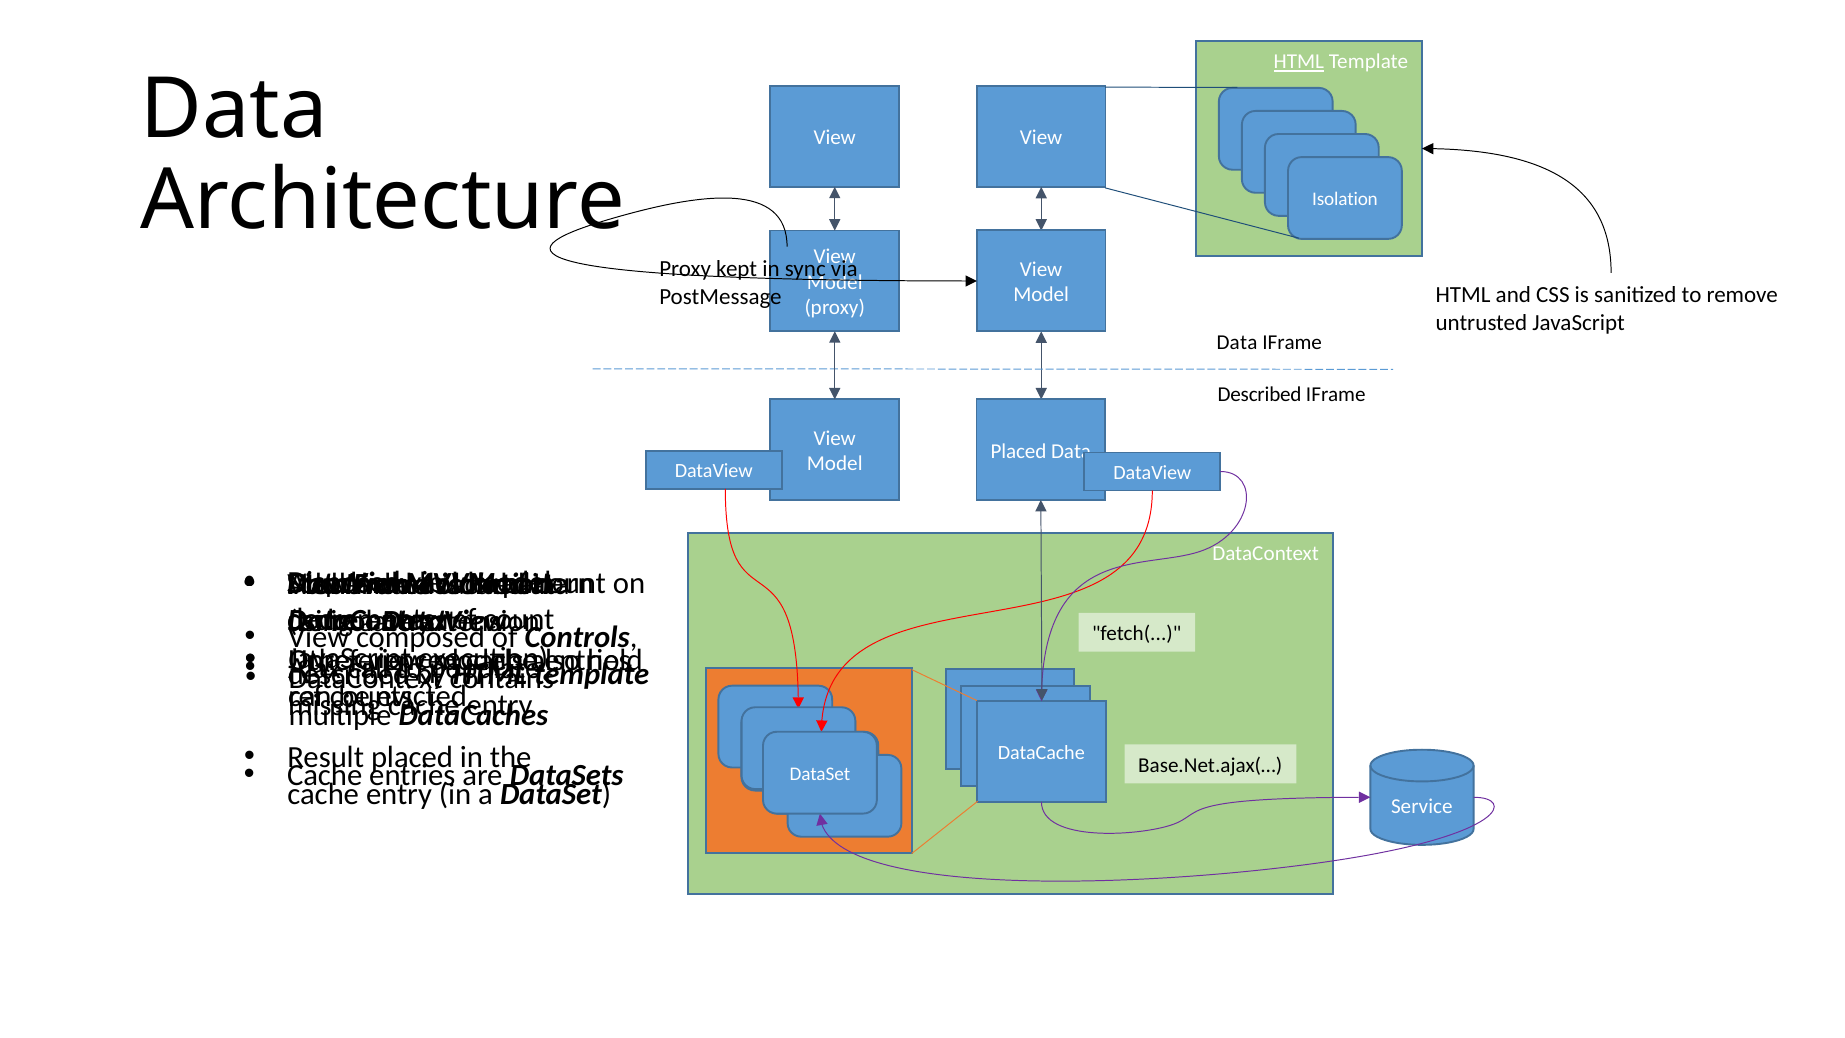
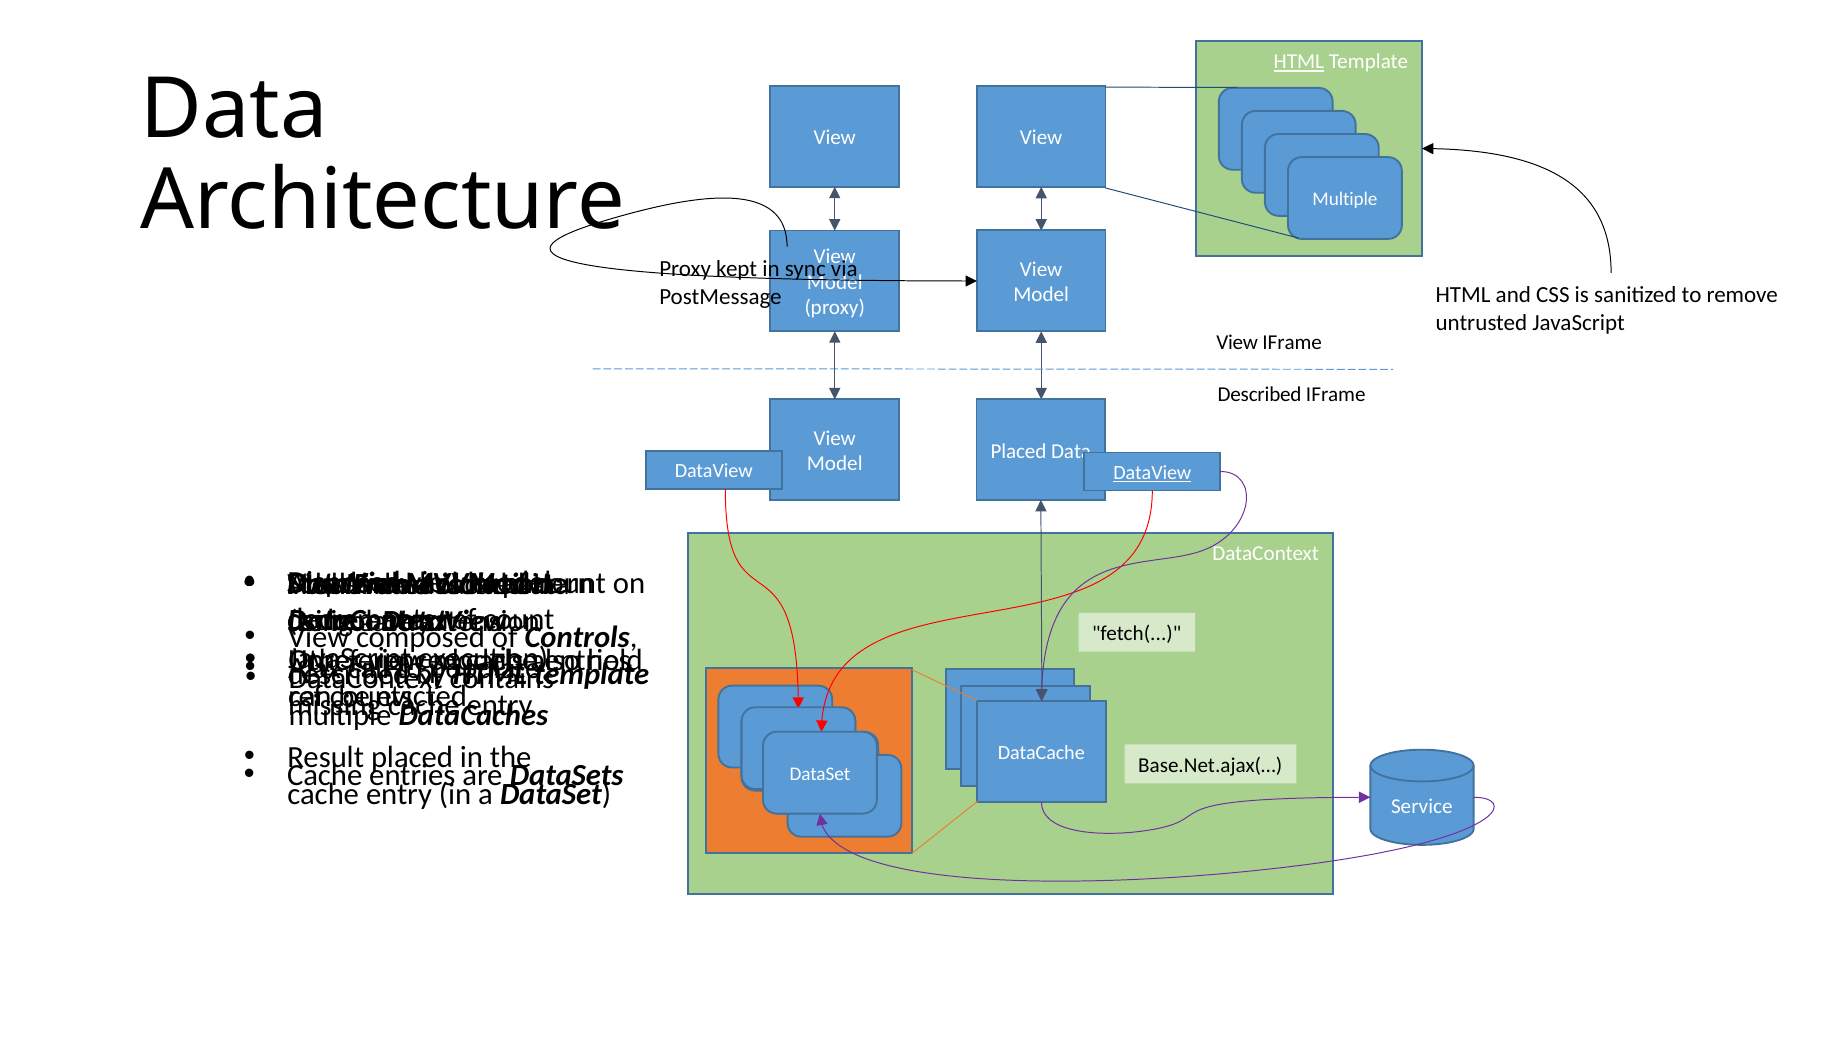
Isolation at (1345, 199): Isolation -> Multiple
Data at (1237, 342): Data -> View
DataView at (1152, 473) underline: none -> present
